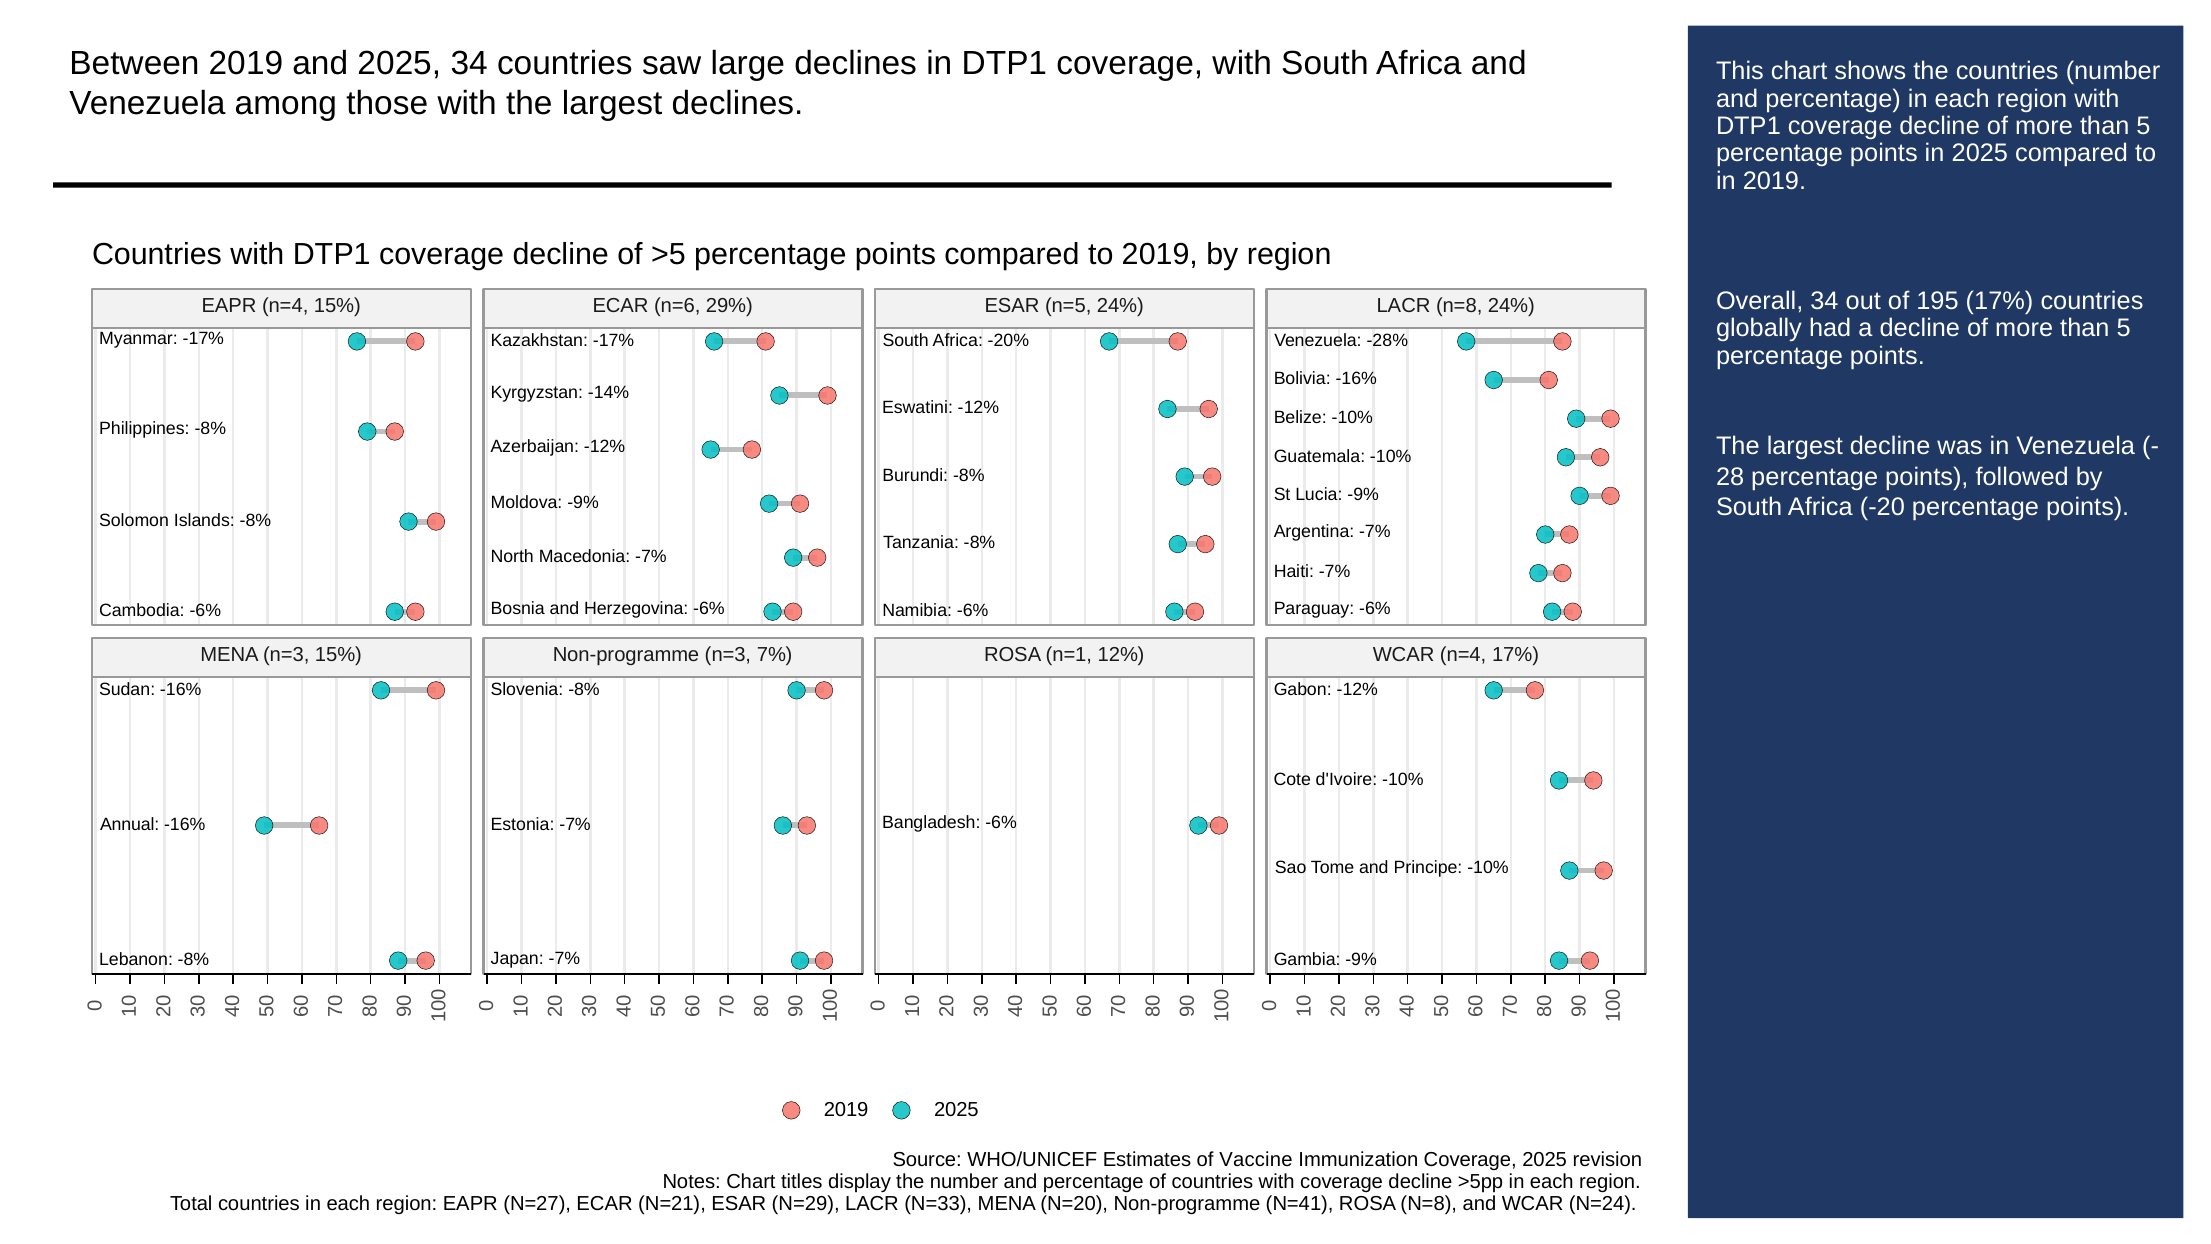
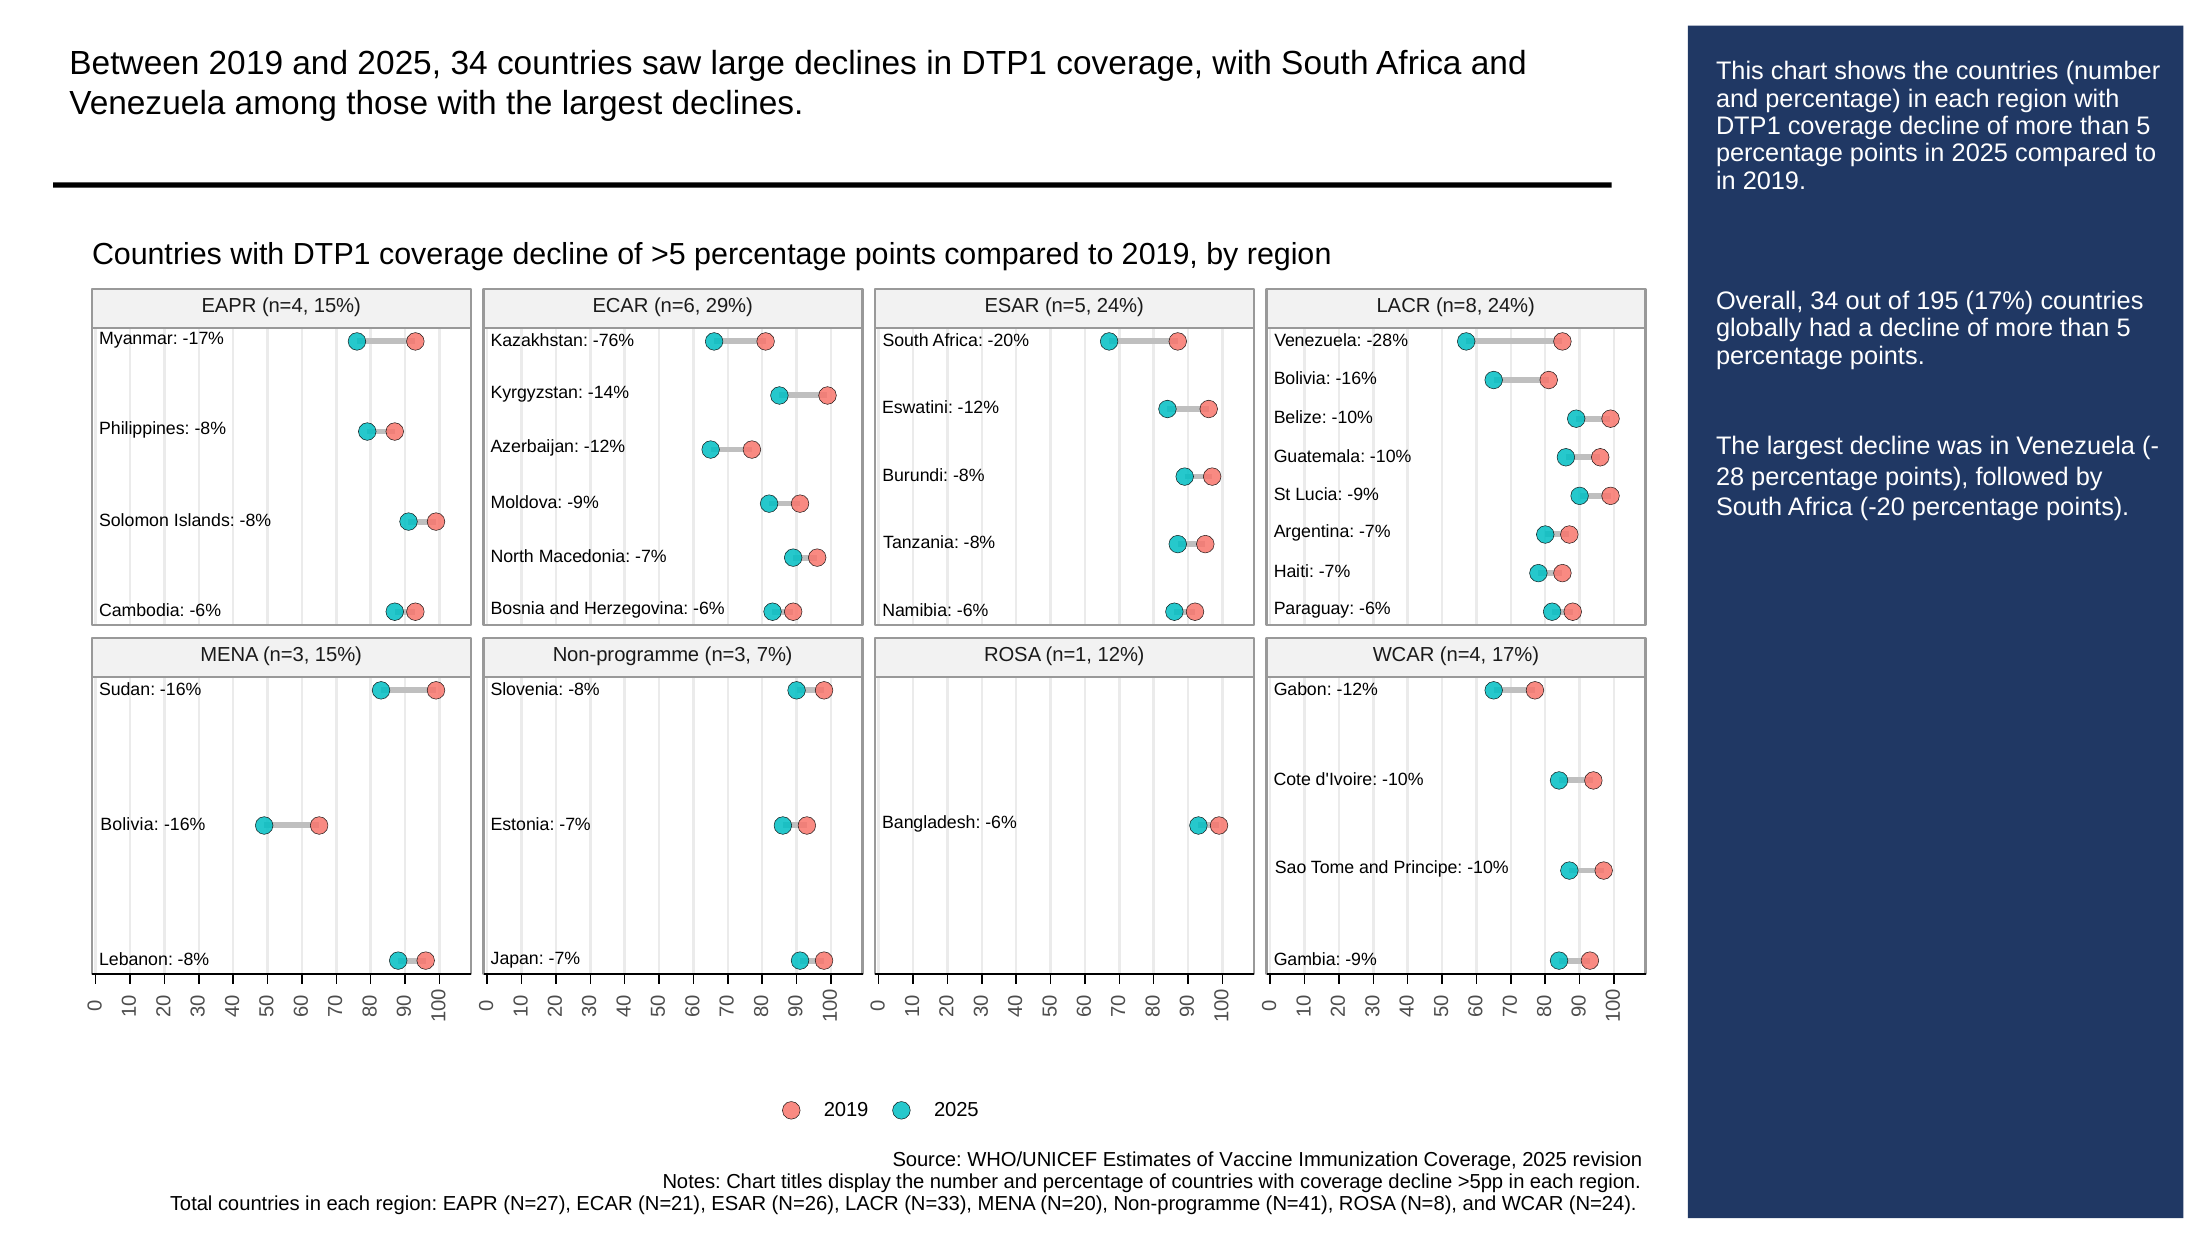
Kazakhstan -17%: -17% -> -76%
Annual at (130, 824): Annual -> Bolivia
N=29: N=29 -> N=26
